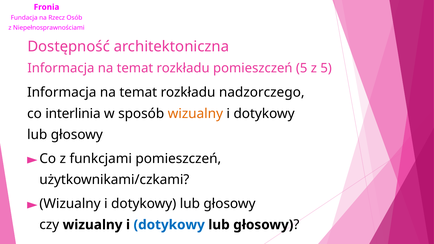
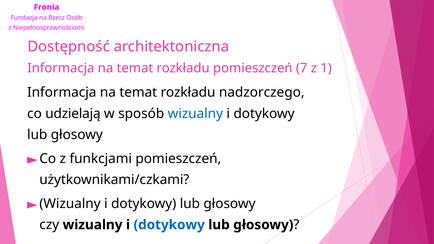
pomieszczeń 5: 5 -> 7
z 5: 5 -> 1
interlinia: interlinia -> udzielają
wizualny at (195, 114) colour: orange -> blue
